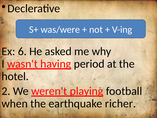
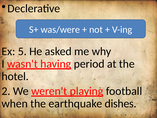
6: 6 -> 5
richer: richer -> dishes
